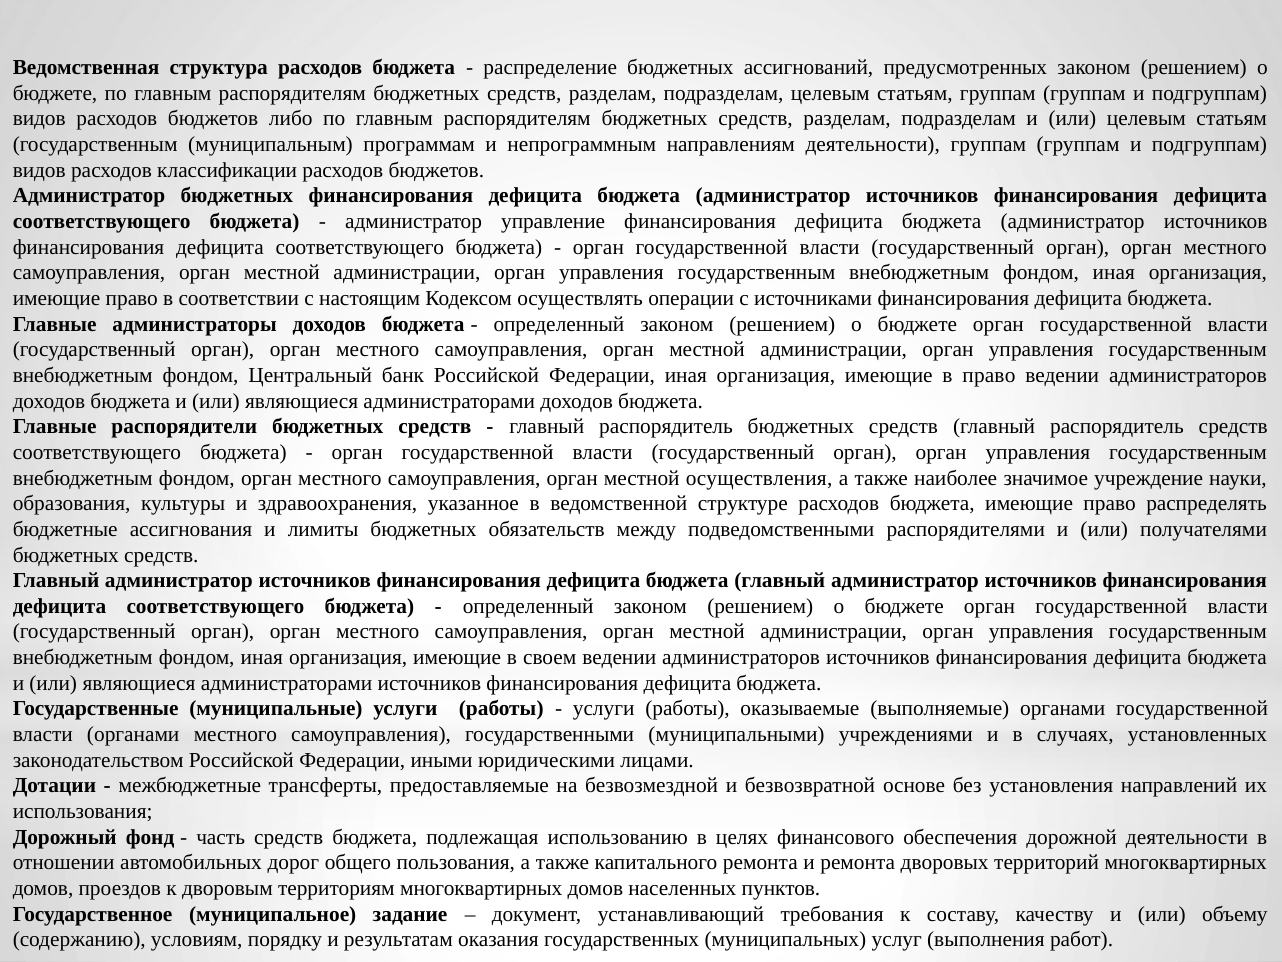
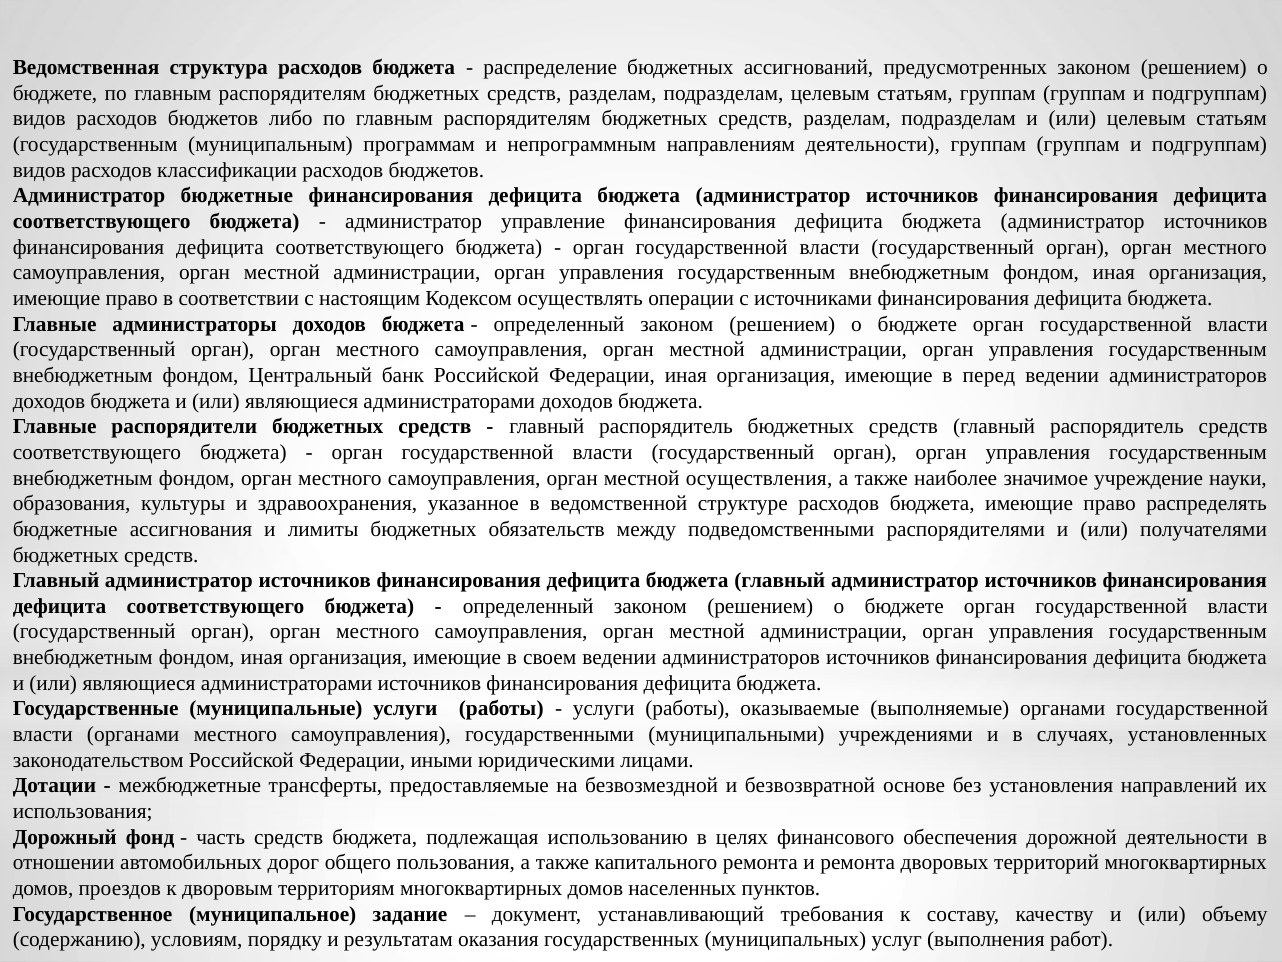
Администратор бюджетных: бюджетных -> бюджетные
в право: право -> перед
